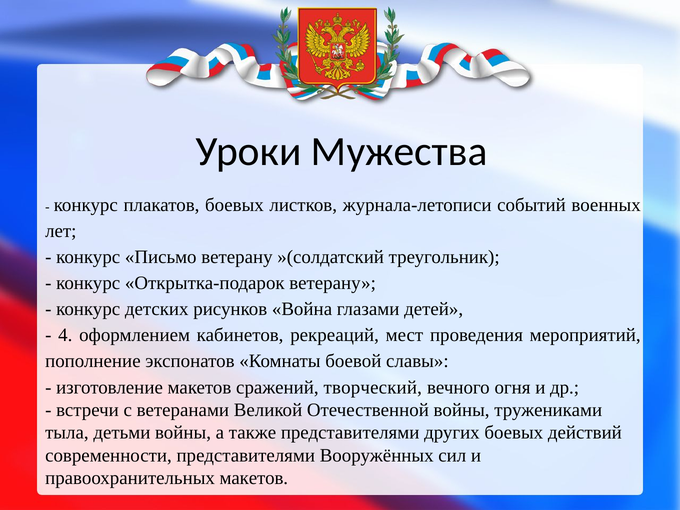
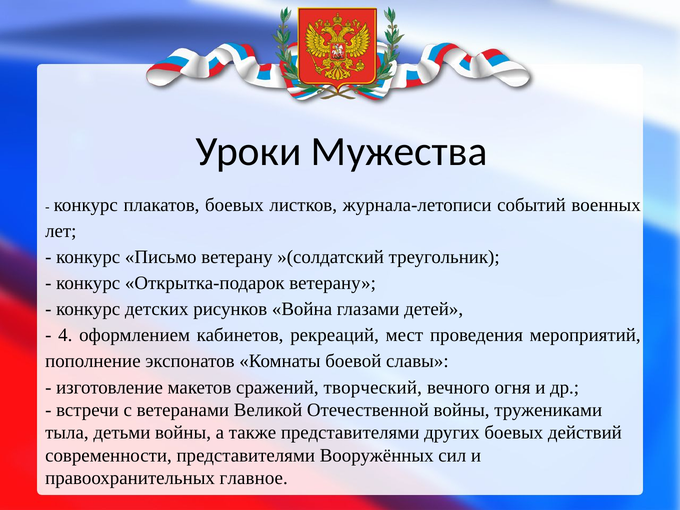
правоохранительных макетов: макетов -> главное
